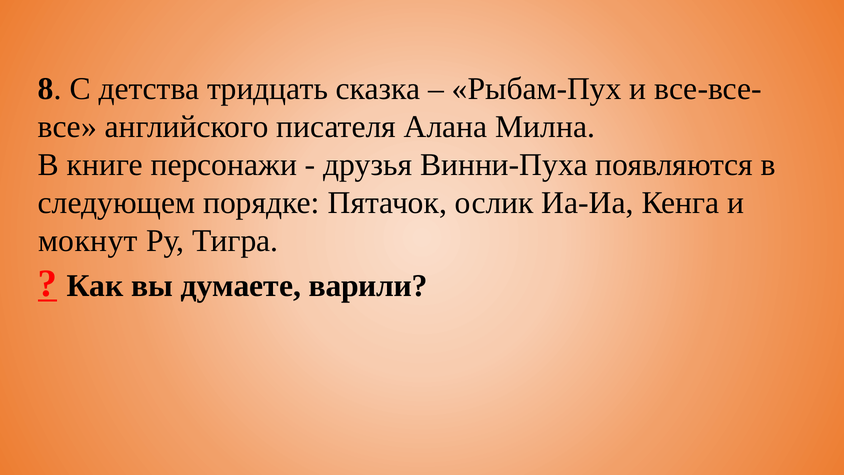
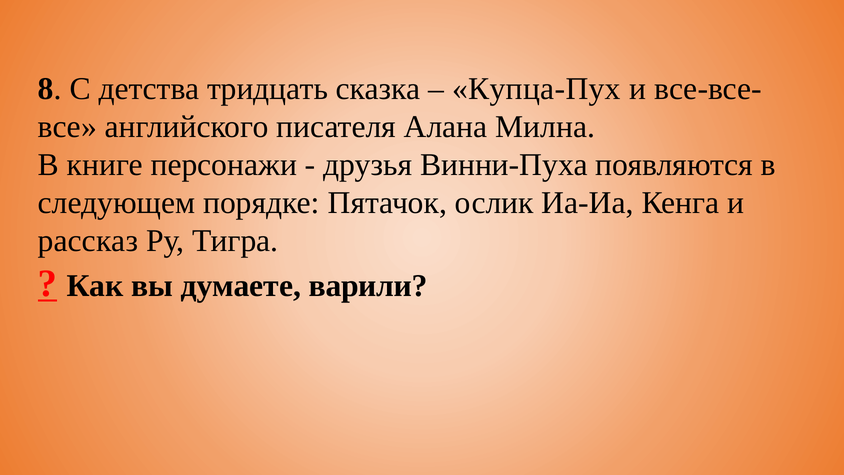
Рыбам-Пух: Рыбам-Пух -> Купца-Пух
мокнут: мокнут -> рассказ
